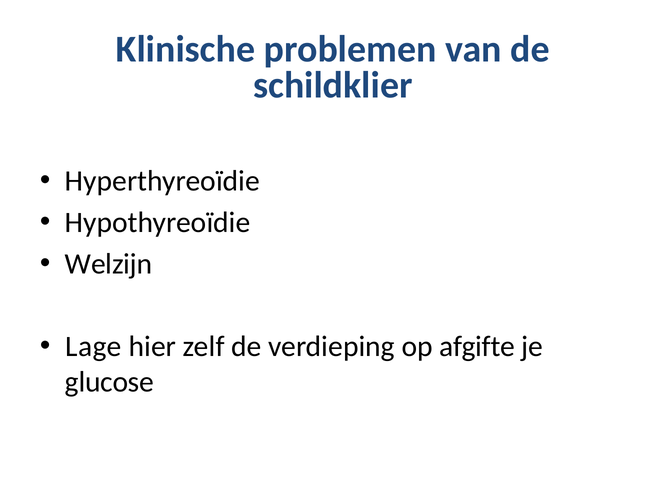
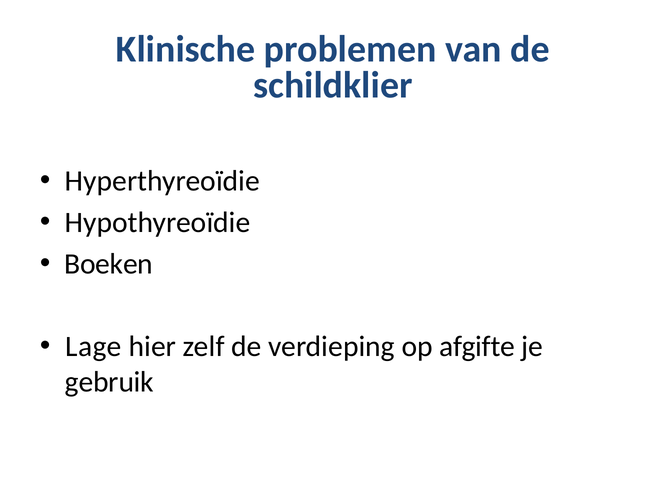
Welzijn: Welzijn -> Boeken
glucose: glucose -> gebruik
